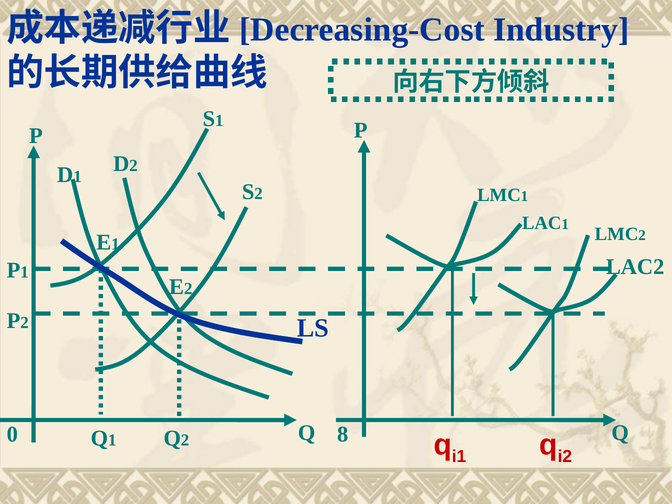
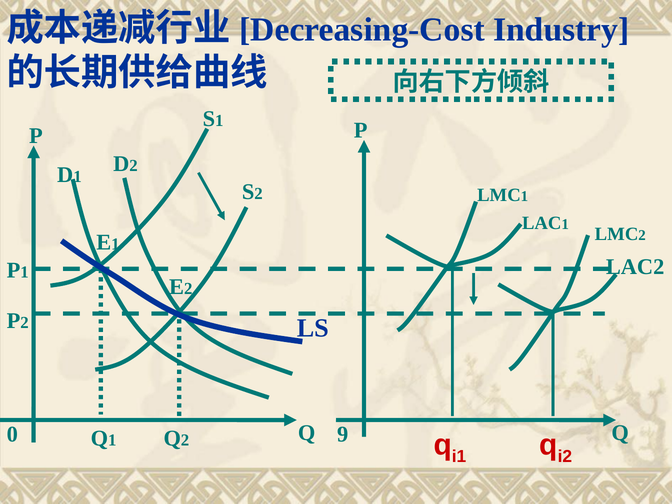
8: 8 -> 9
